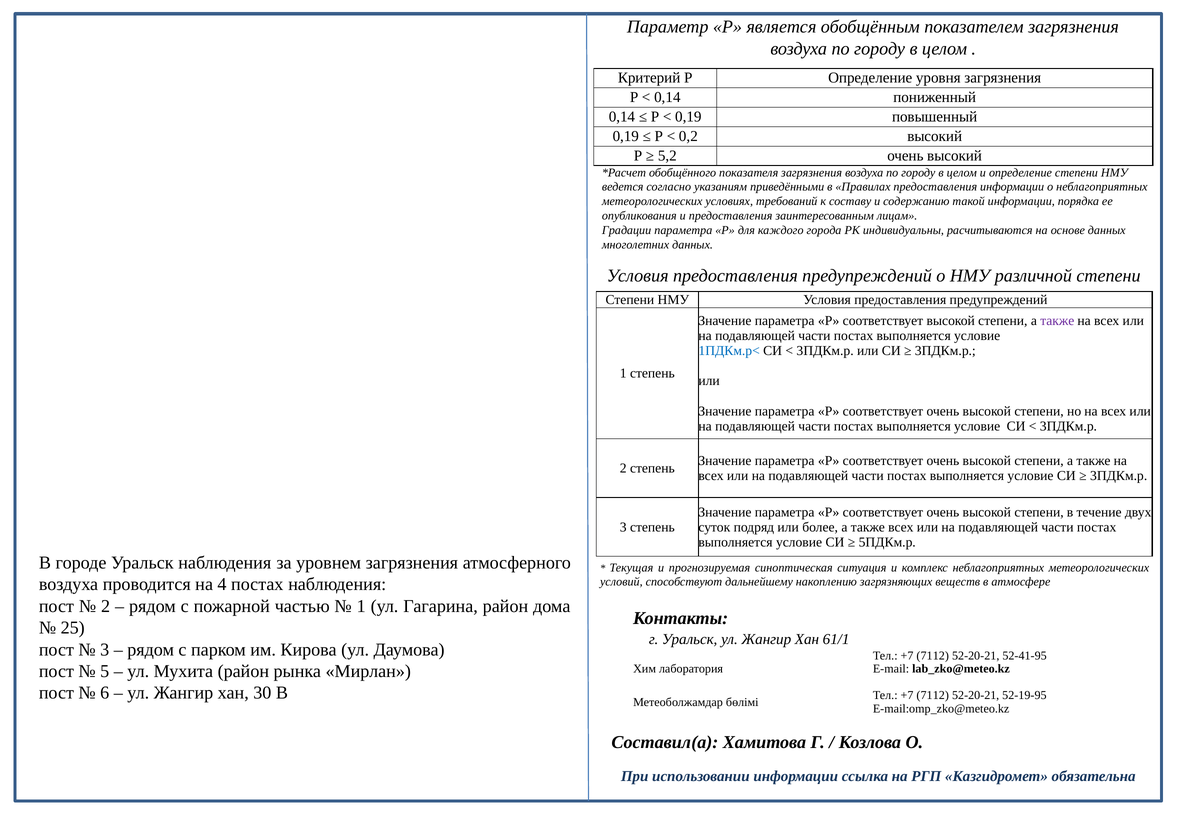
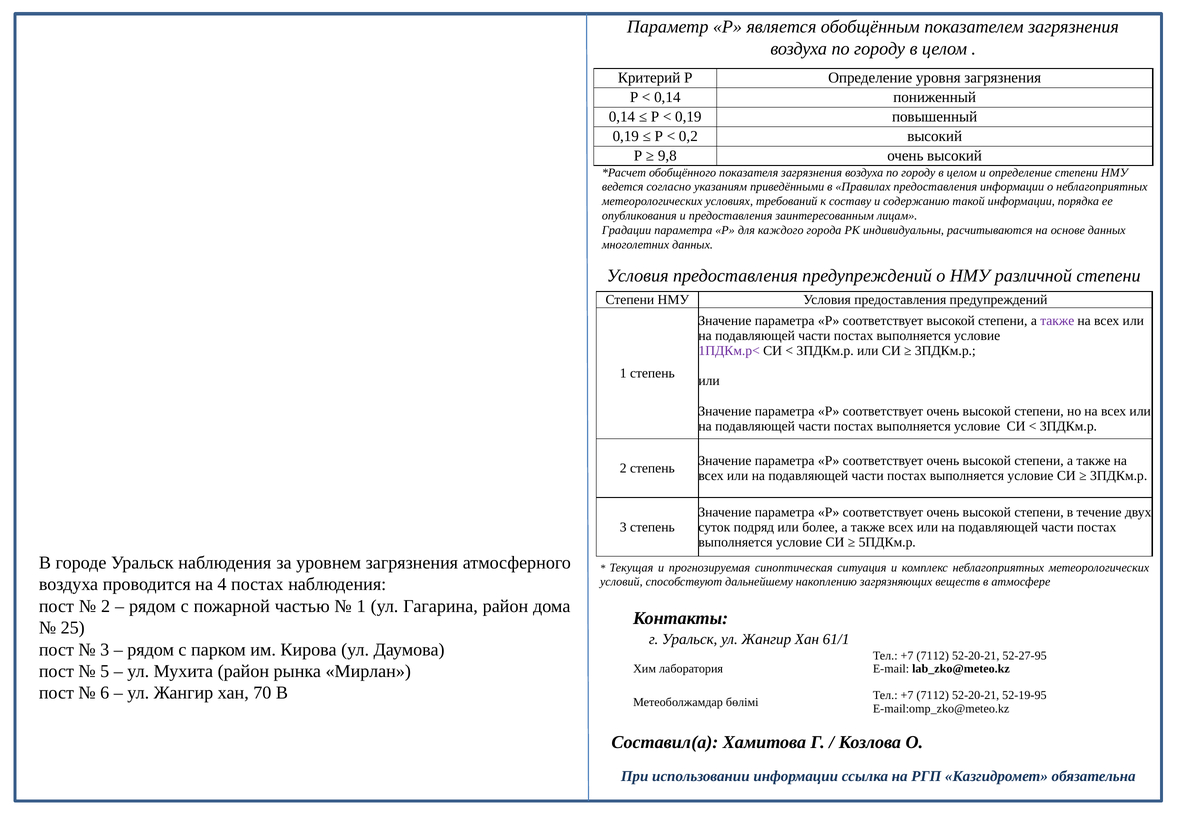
5,2: 5,2 -> 9,8
1ПДКм.р< colour: blue -> purple
52-41-95: 52-41-95 -> 52-27-95
30: 30 -> 70
